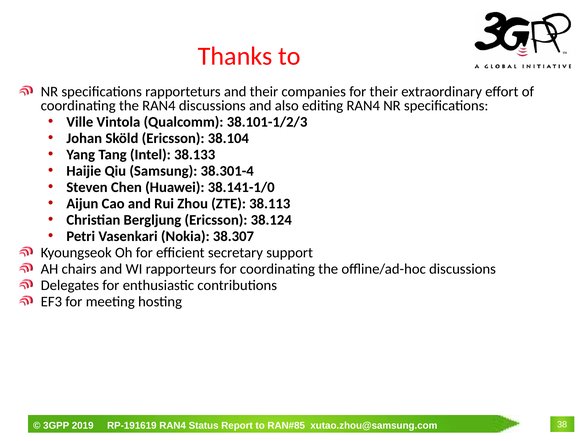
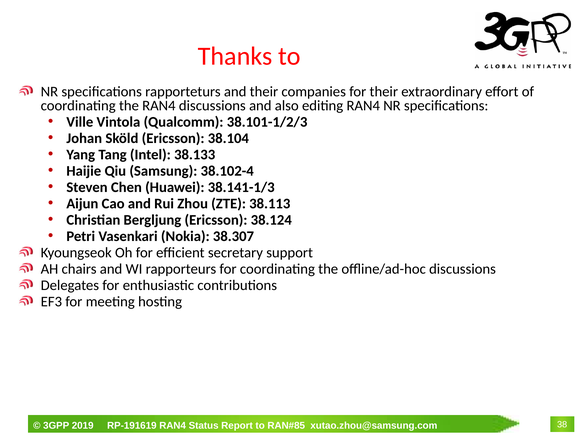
38.301-4: 38.301-4 -> 38.102-4
38.141-1/0: 38.141-1/0 -> 38.141-1/3
